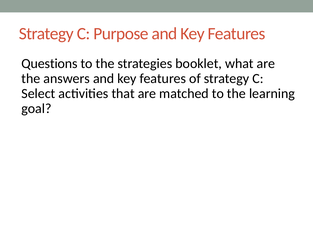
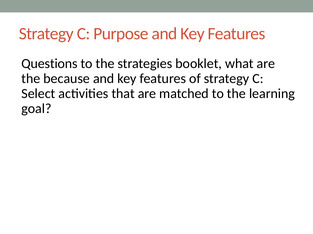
answers: answers -> because
